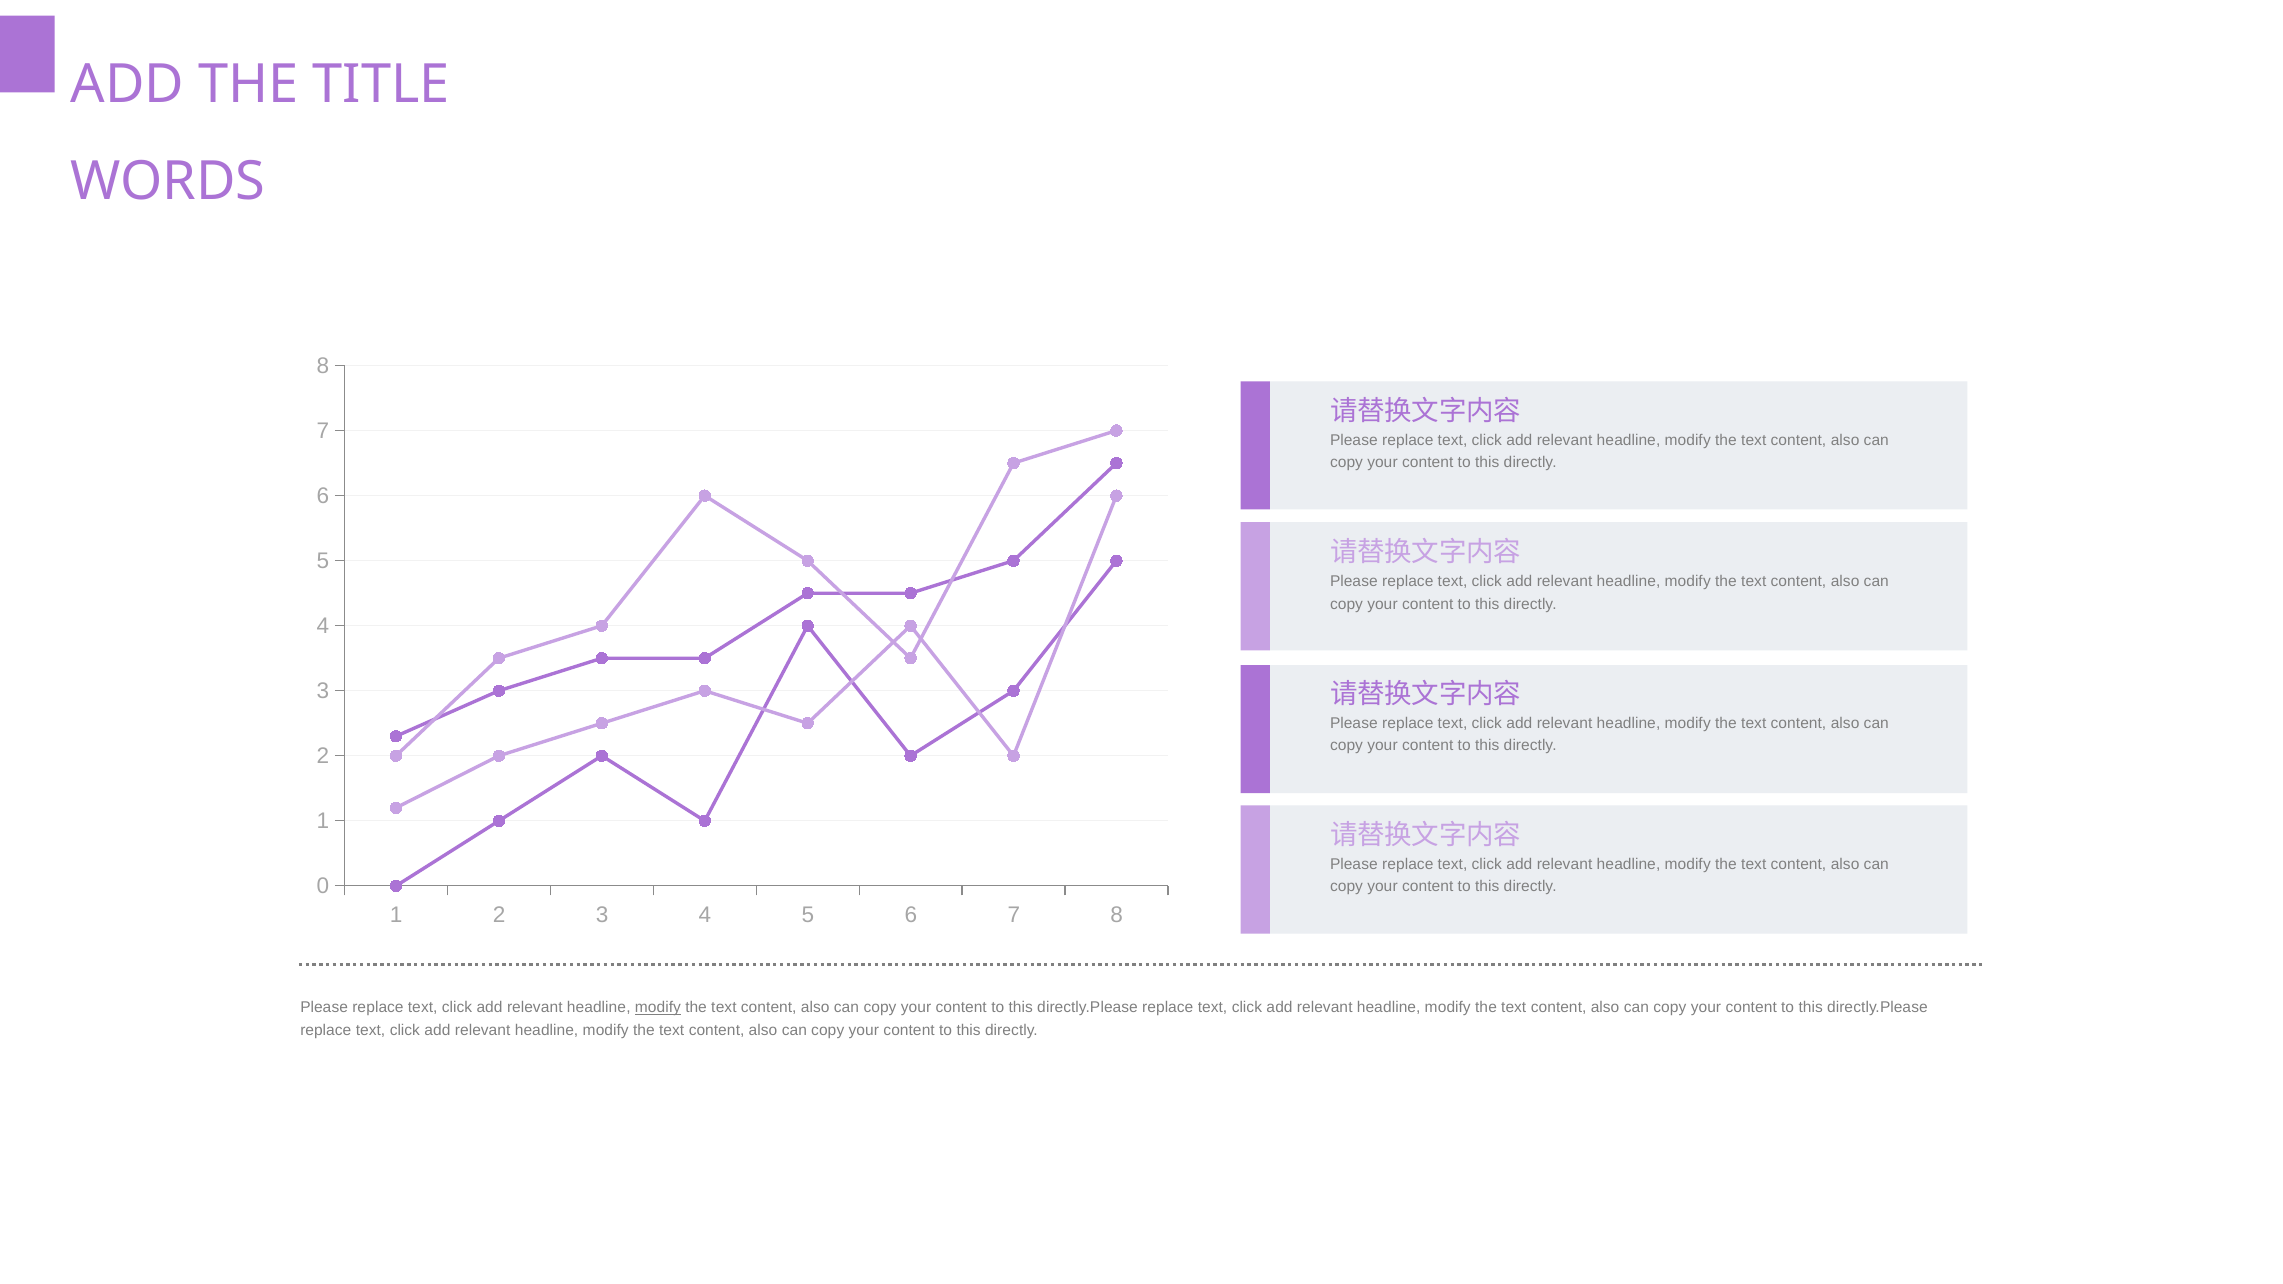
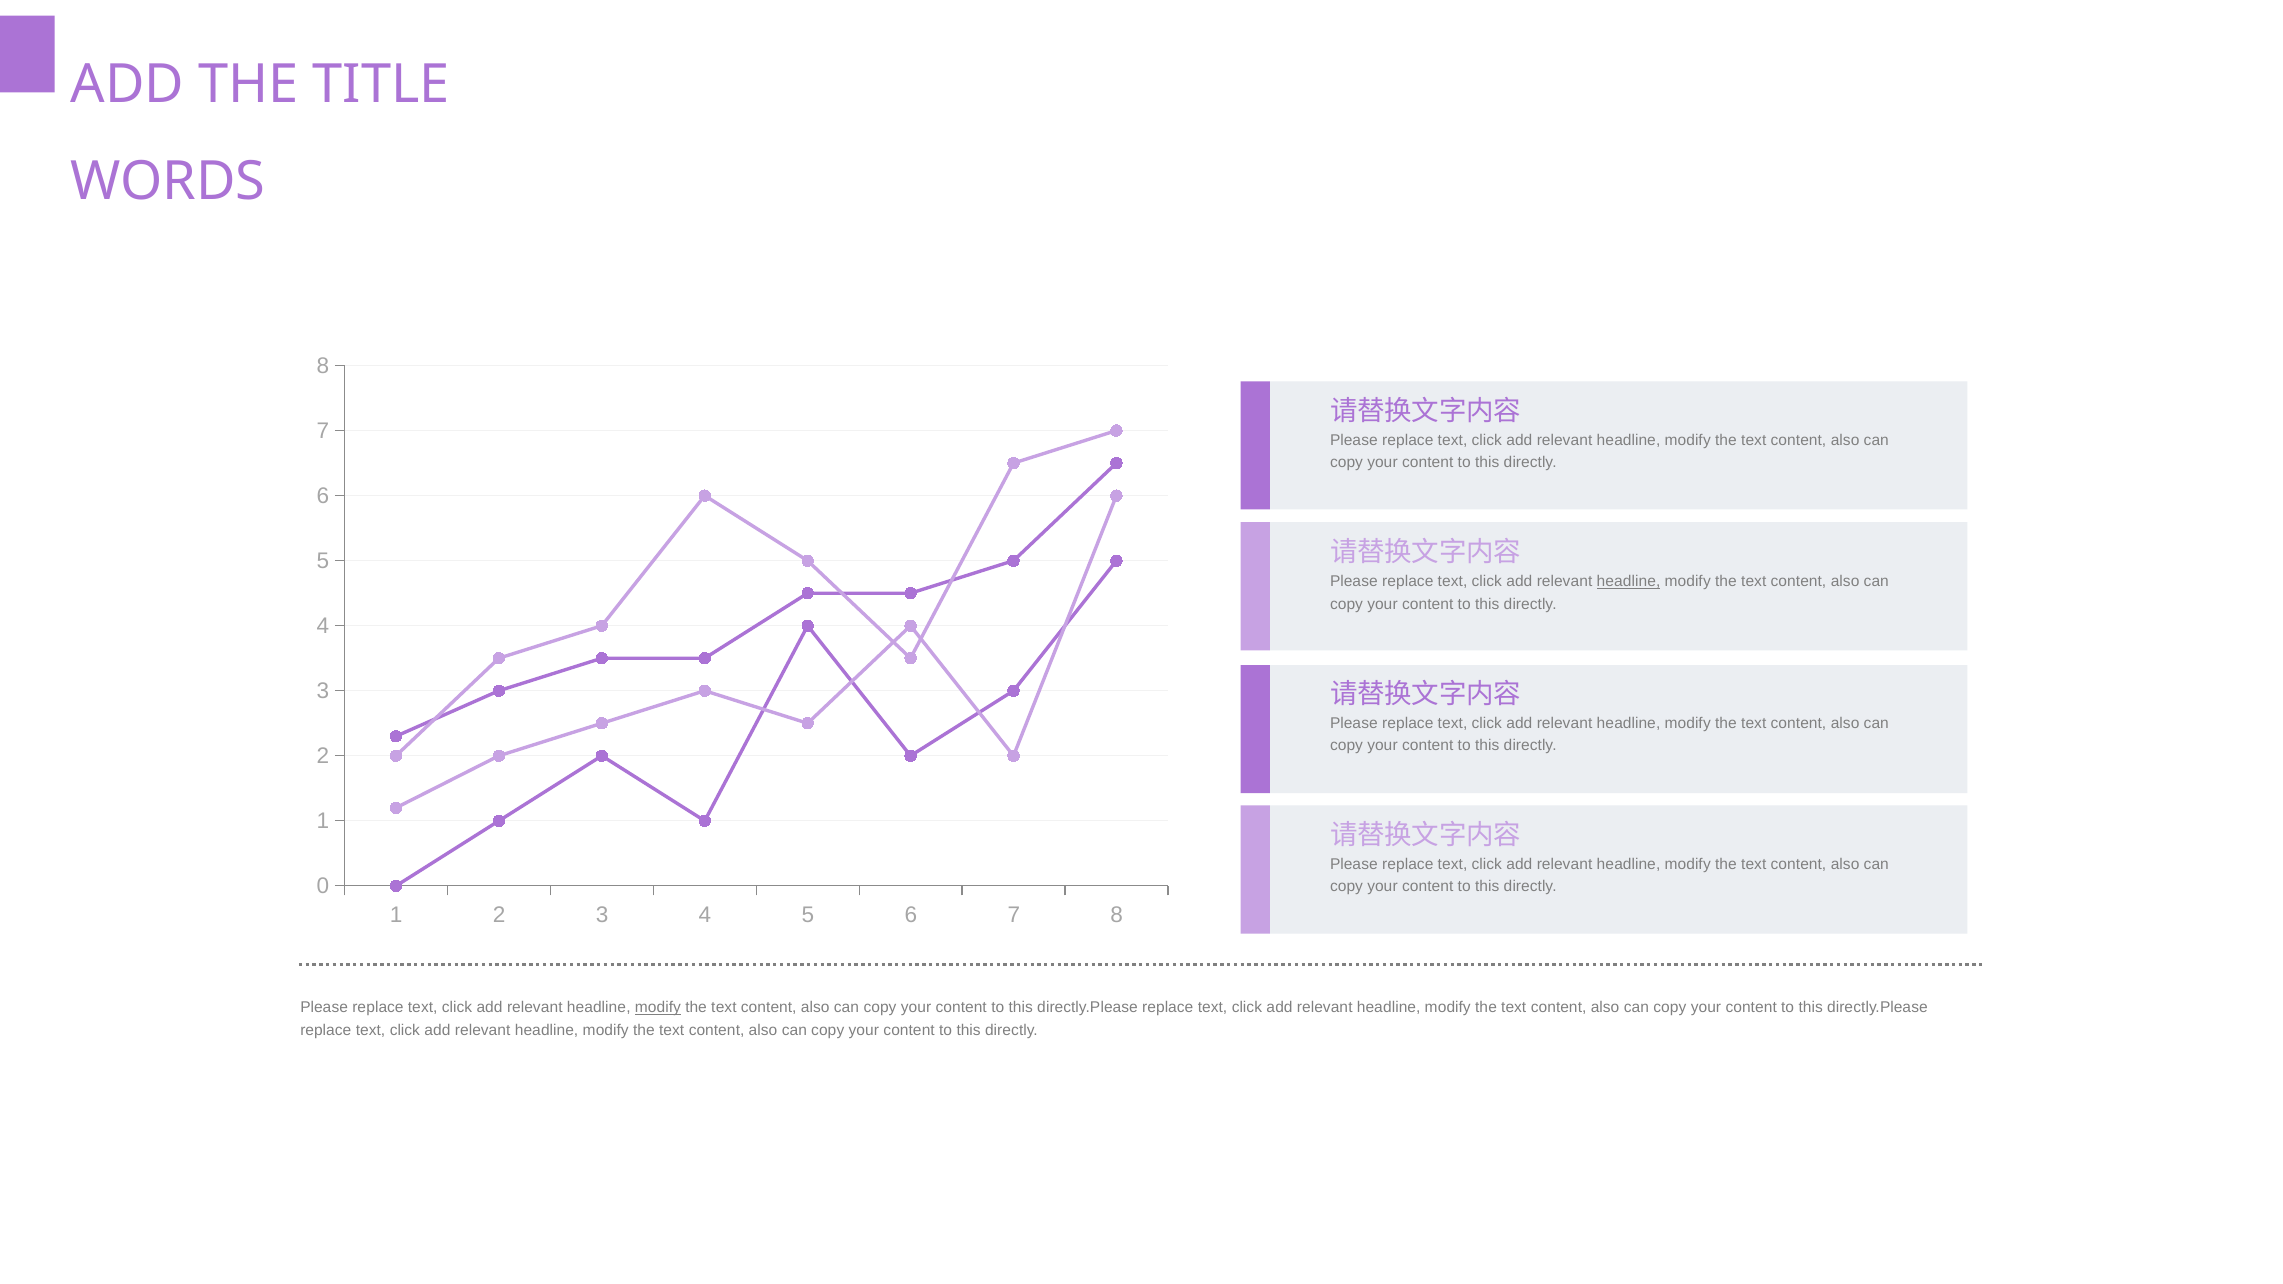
headline at (1629, 582) underline: none -> present
